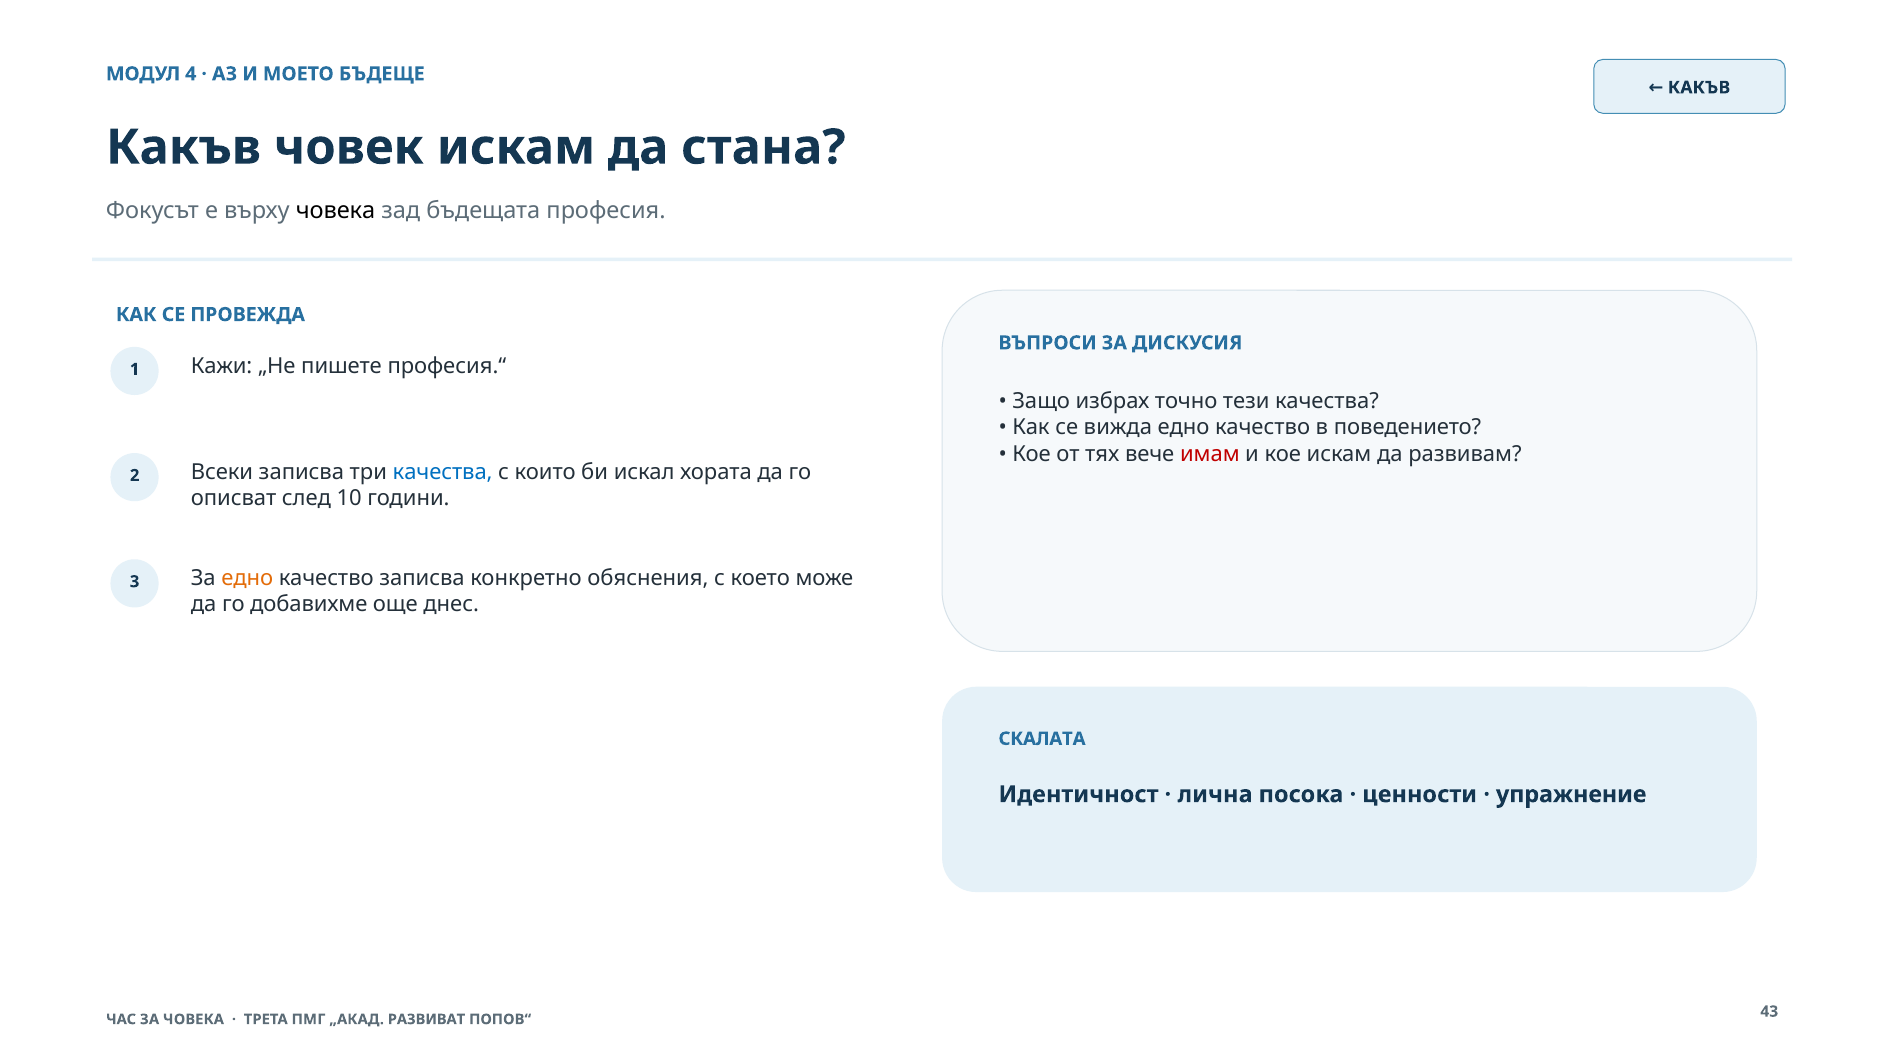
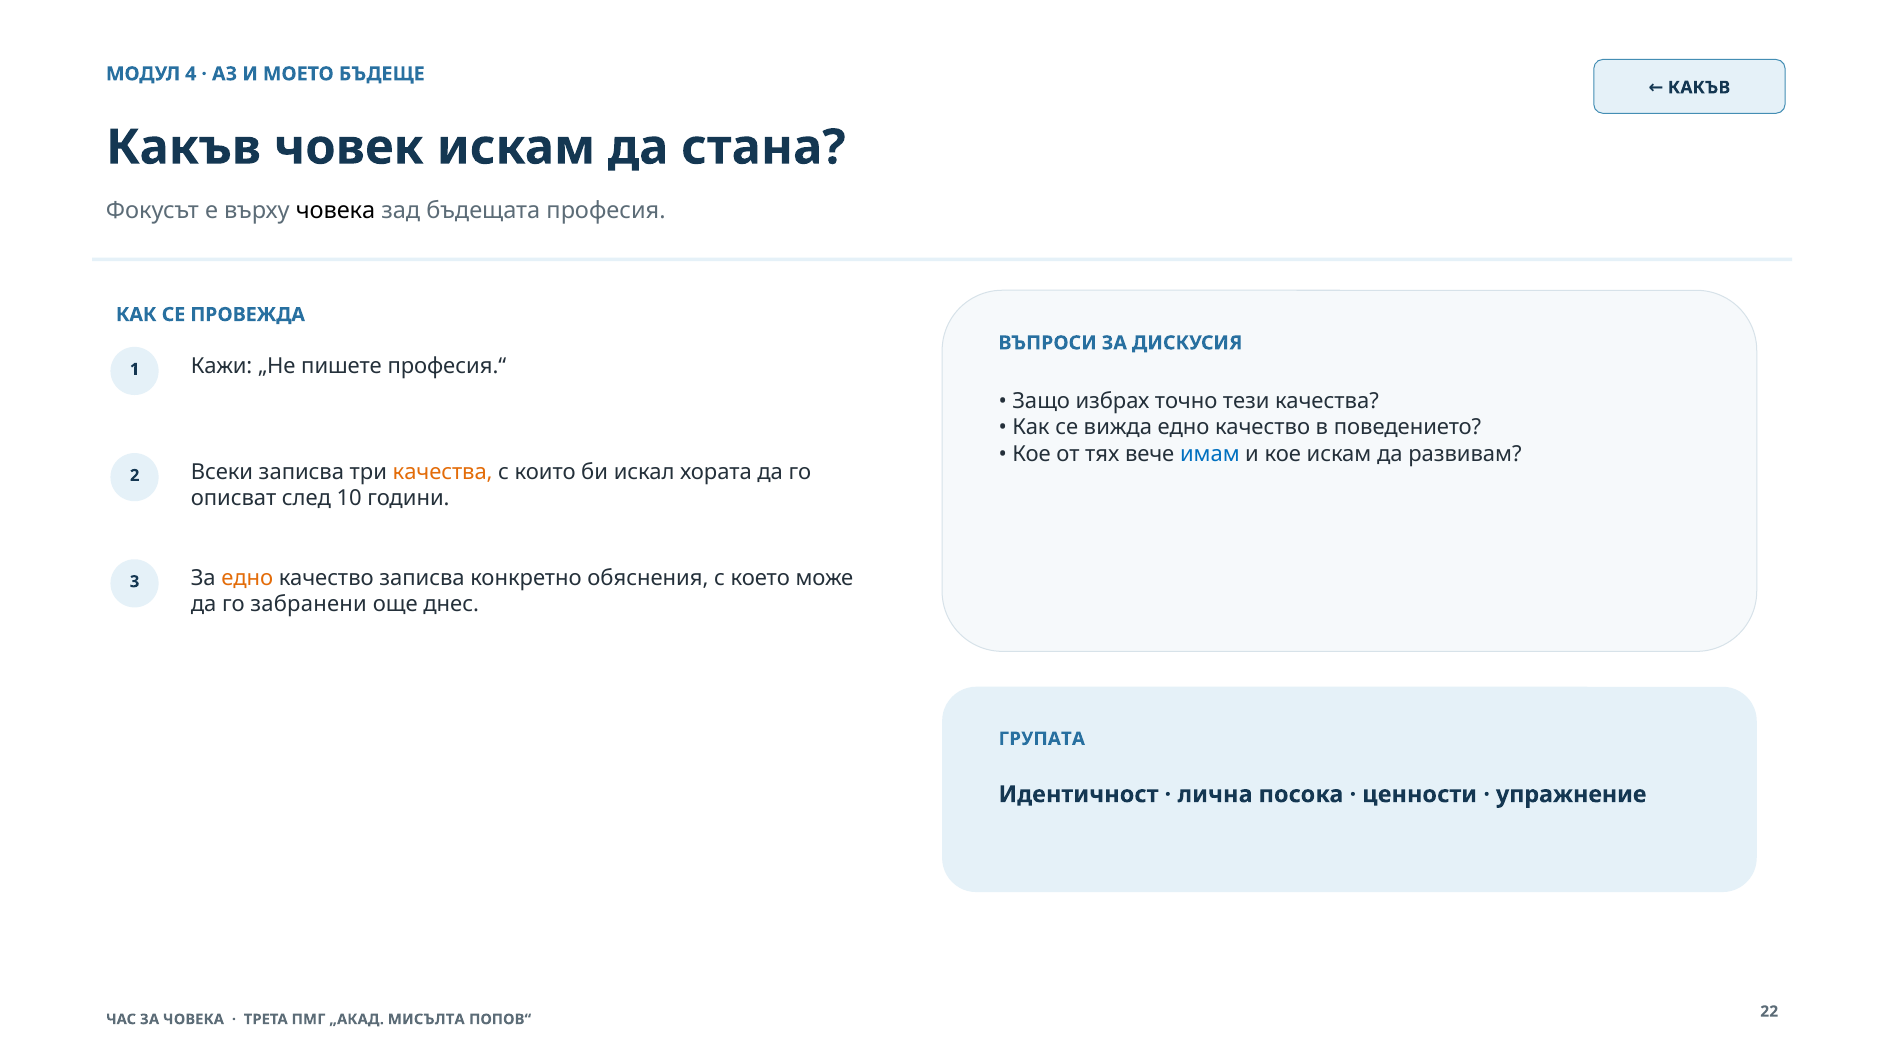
имам colour: red -> blue
качества at (443, 472) colour: blue -> orange
добавихме: добавихме -> забранени
СКАЛАТА: СКАЛАТА -> ГРУПАТА
РАЗВИВАТ: РАЗВИВАТ -> МИСЪЛТА
43: 43 -> 22
